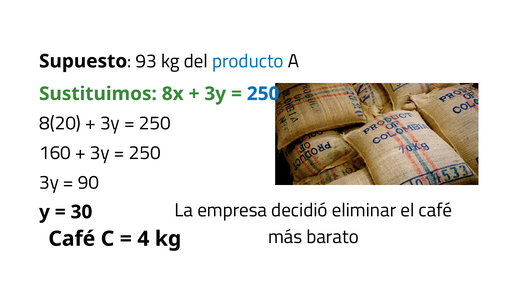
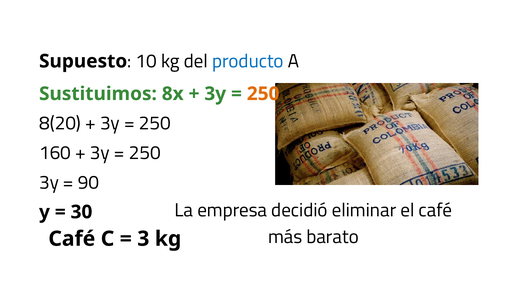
93: 93 -> 10
250 at (263, 94) colour: blue -> orange
4: 4 -> 3
